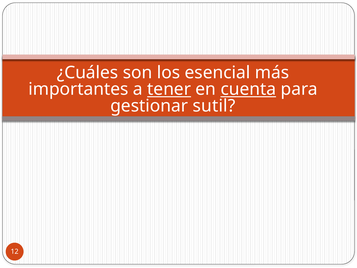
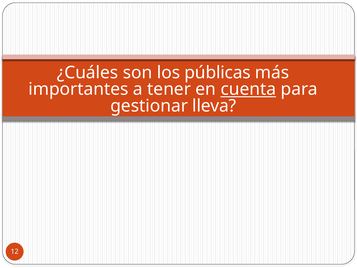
esencial: esencial -> públicas
tener underline: present -> none
sutil: sutil -> lleva
